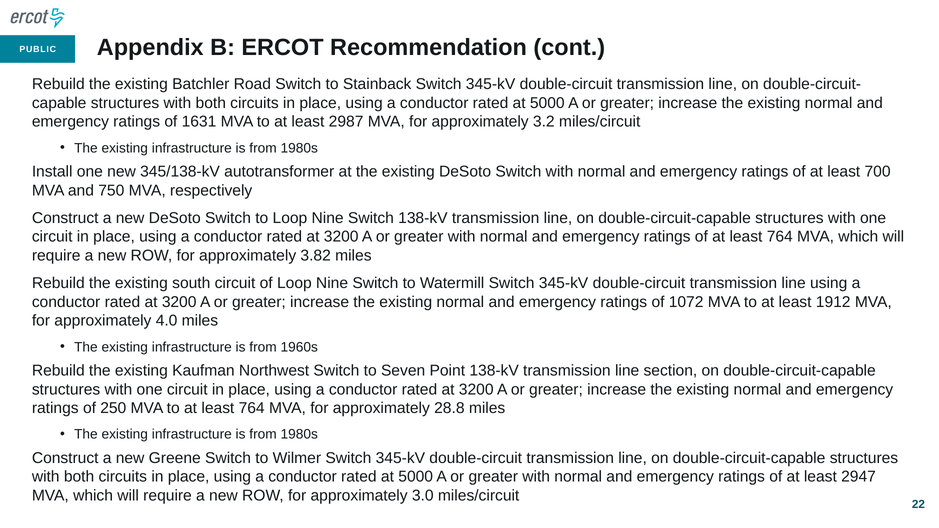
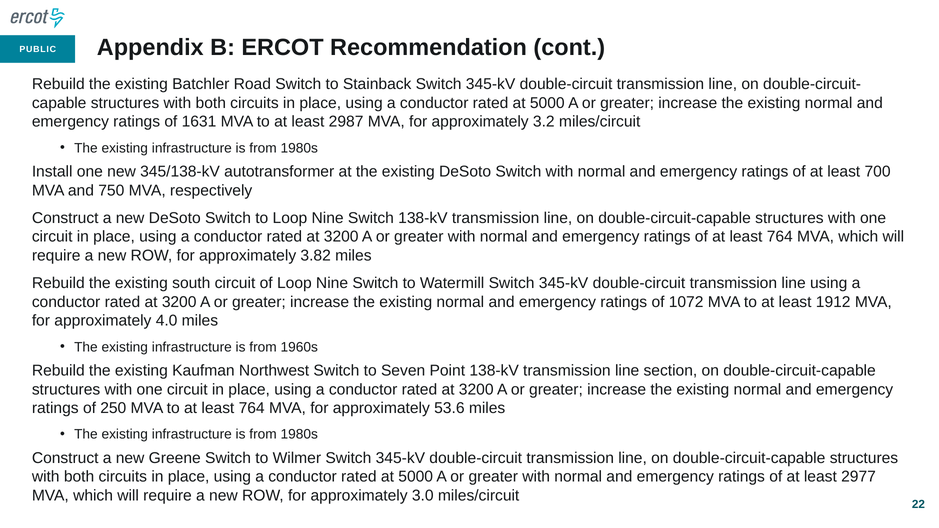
28.8: 28.8 -> 53.6
2947: 2947 -> 2977
